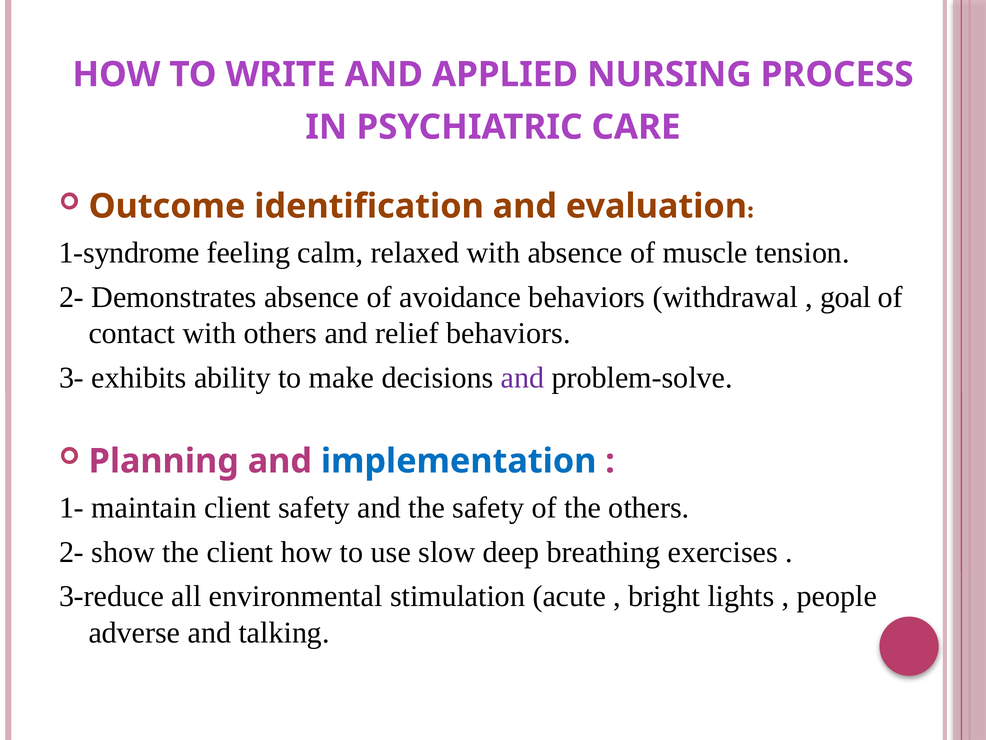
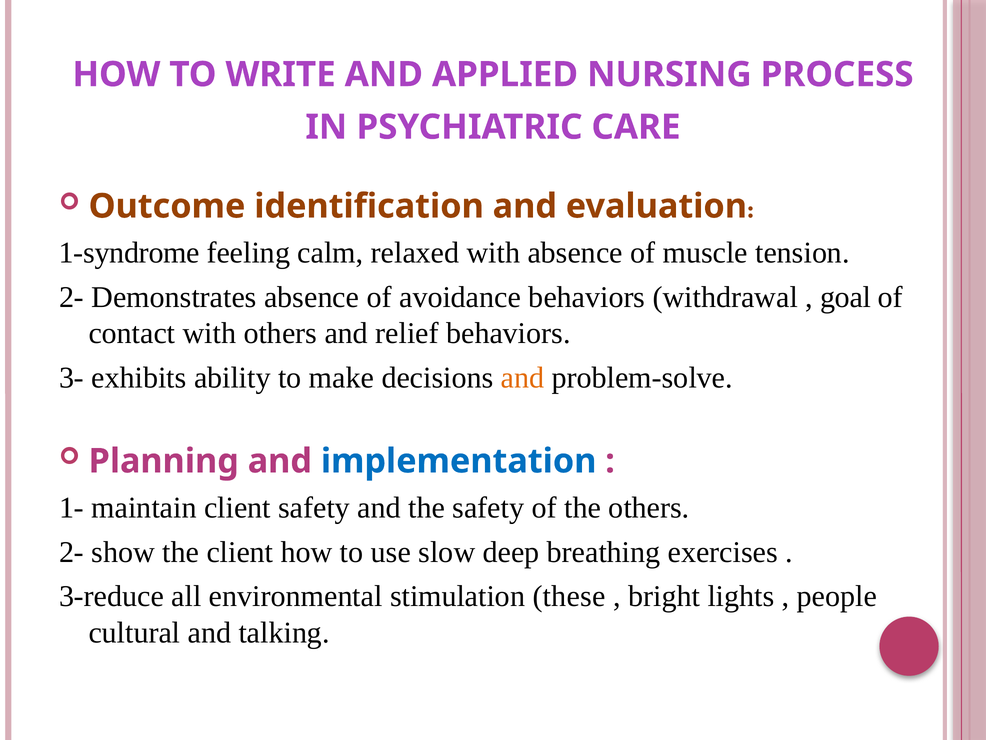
and at (523, 378) colour: purple -> orange
acute: acute -> these
adverse: adverse -> cultural
